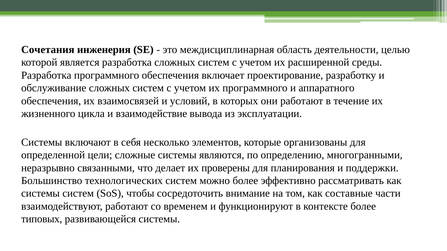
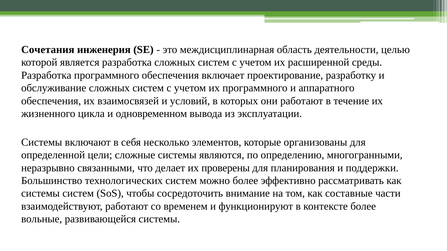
взаимодействие: взаимодействие -> одновременном
типовых: типовых -> вольные
